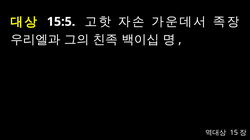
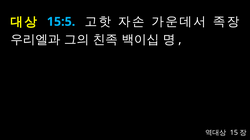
15:5 colour: white -> light blue
